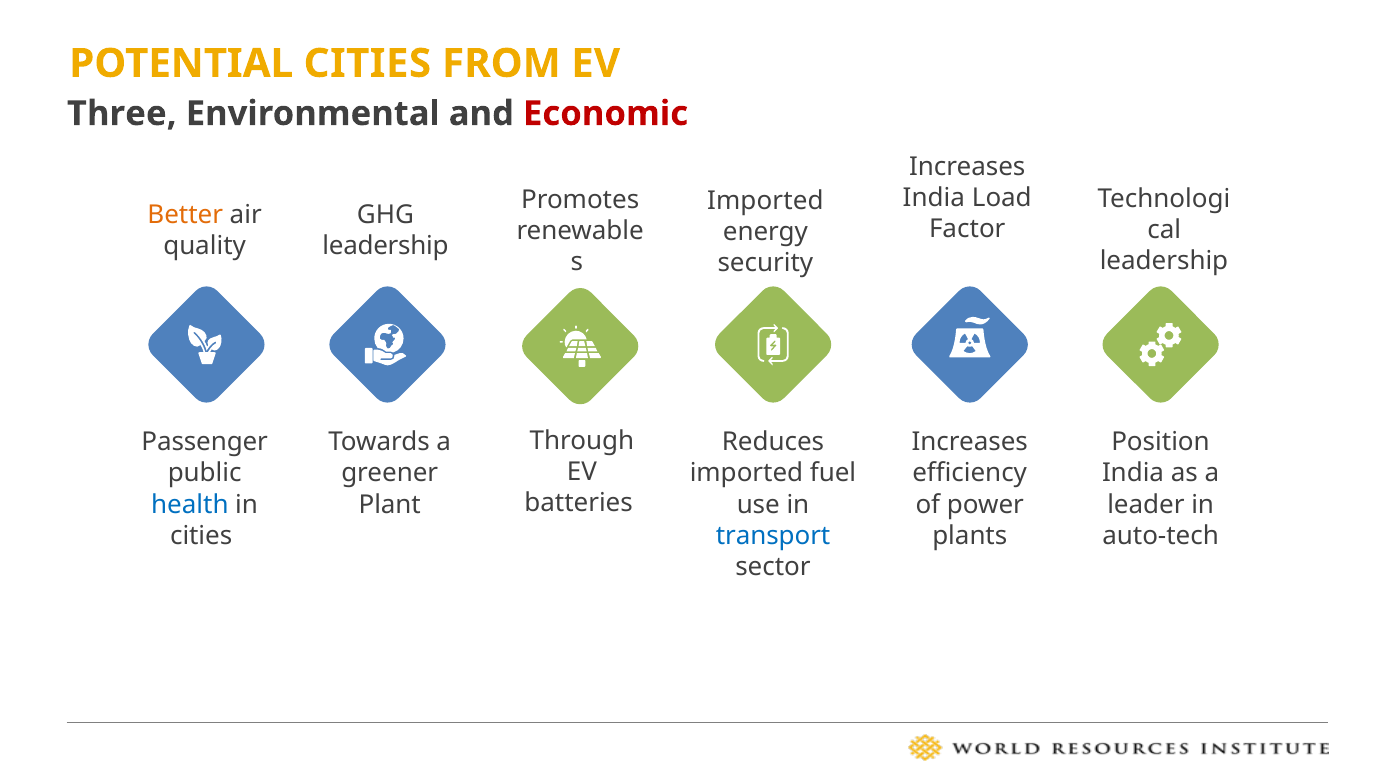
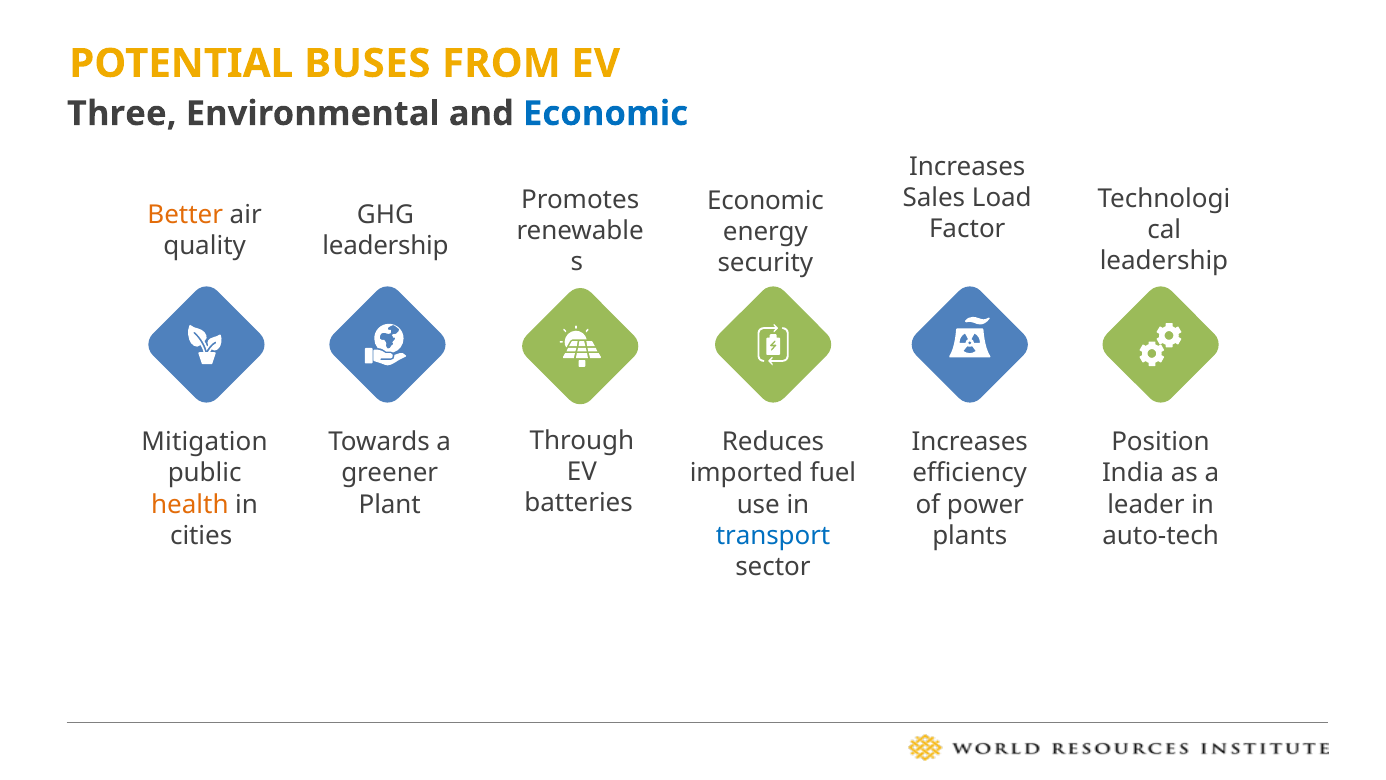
POTENTIAL CITIES: CITIES -> BUSES
Economic at (606, 114) colour: red -> blue
India at (934, 198): India -> Sales
Imported at (765, 201): Imported -> Economic
Passenger: Passenger -> Mitigation
health colour: blue -> orange
